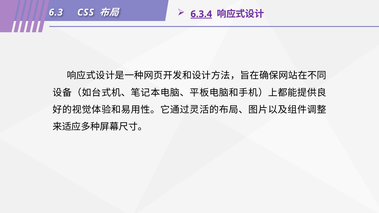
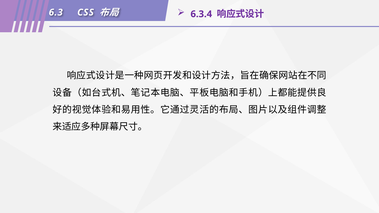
6.3.4 underline: present -> none
